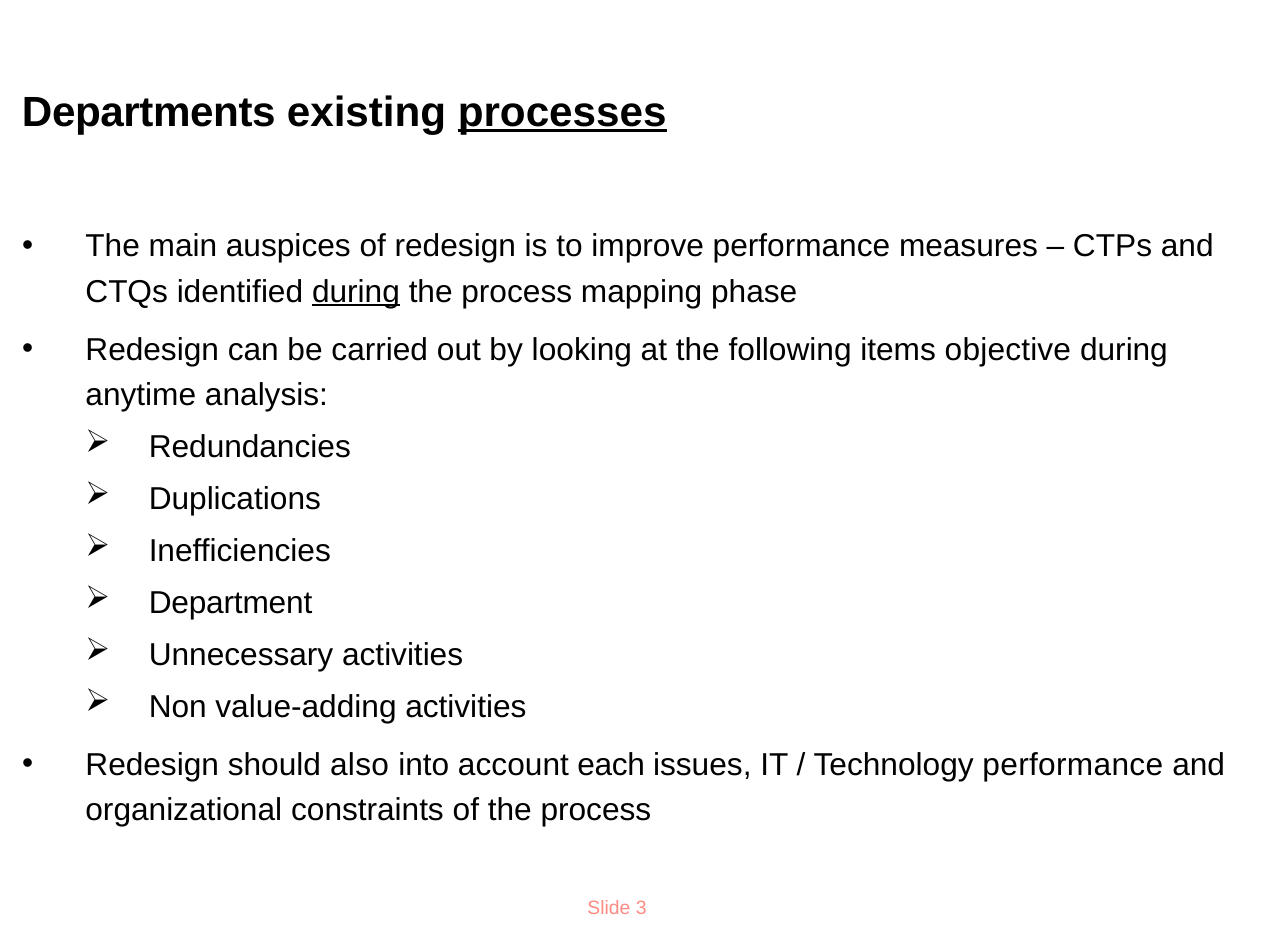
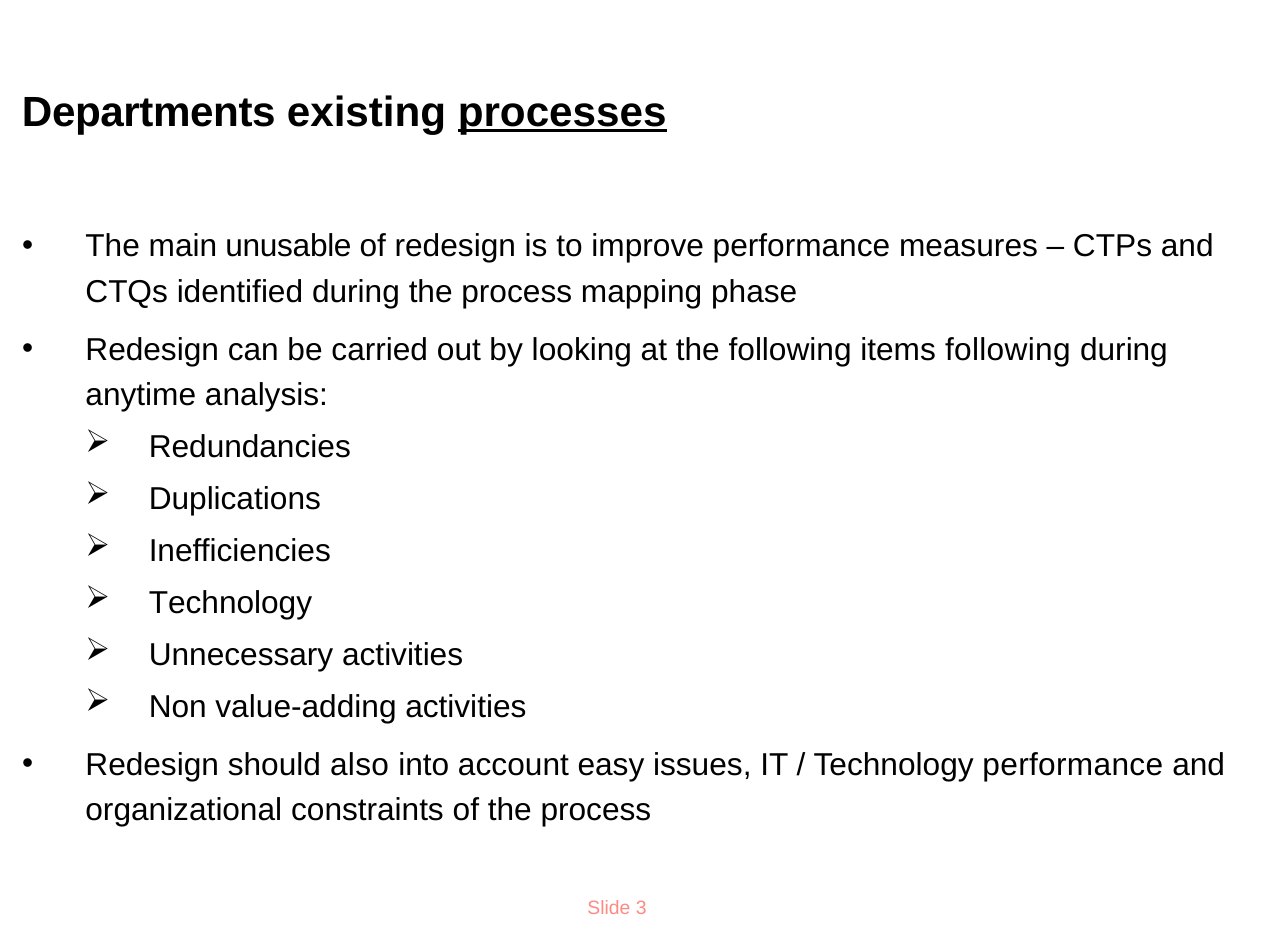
auspices: auspices -> unusable
during at (356, 292) underline: present -> none
items objective: objective -> following
Department at (231, 603): Department -> Technology
each: each -> easy
